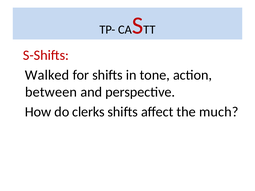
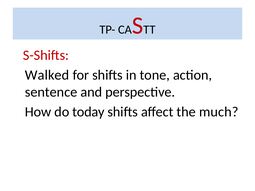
between: between -> sentence
clerks: clerks -> today
